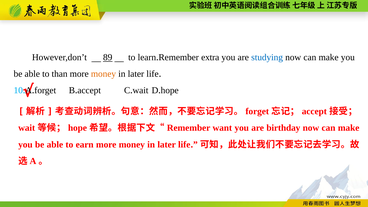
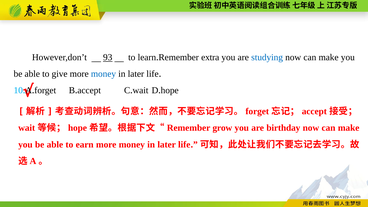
89: 89 -> 93
than: than -> give
money at (103, 74) colour: orange -> blue
want: want -> grow
